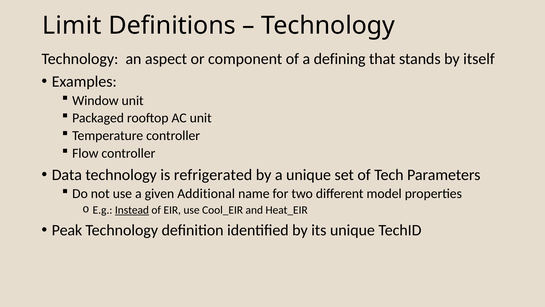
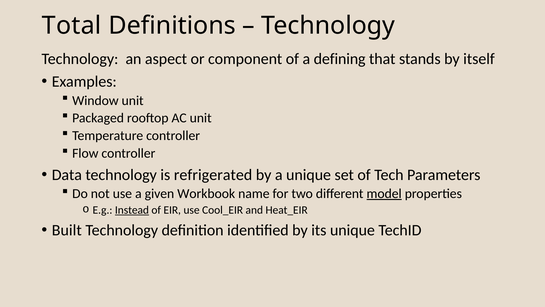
Limit: Limit -> Total
Additional: Additional -> Workbook
model underline: none -> present
Peak: Peak -> Built
